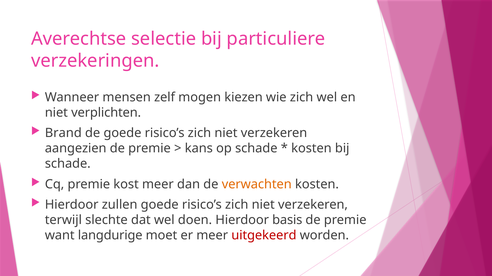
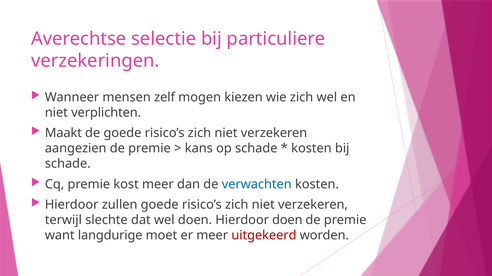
Brand: Brand -> Maakt
verwachten colour: orange -> blue
Hierdoor basis: basis -> doen
